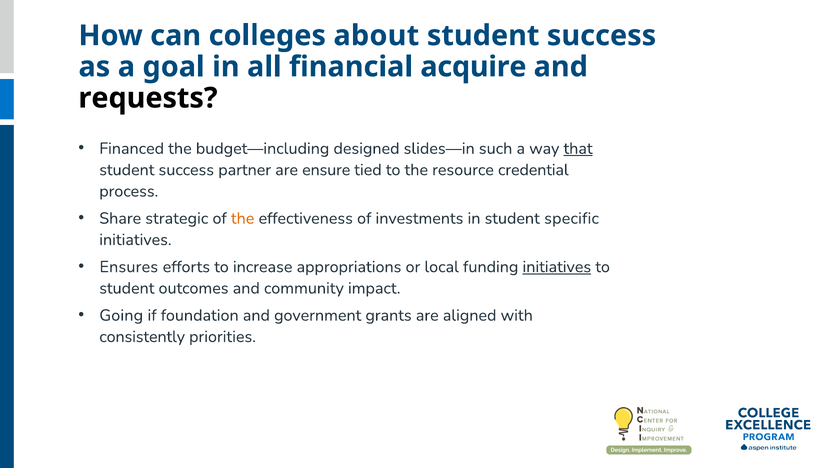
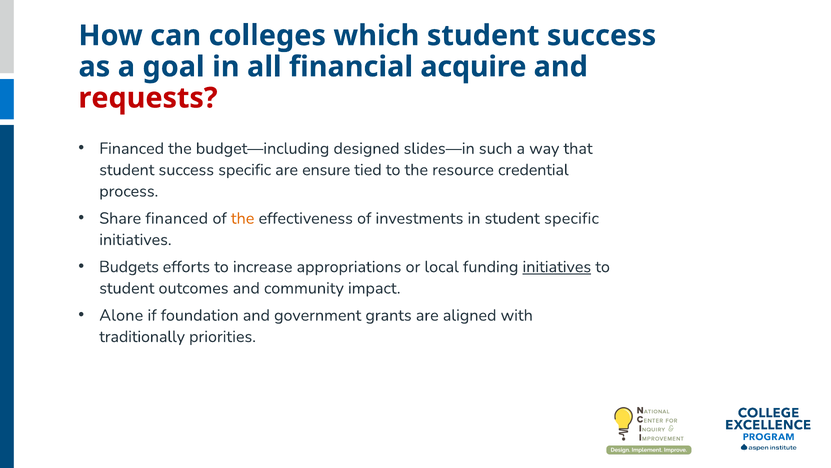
about: about -> which
requests colour: black -> red
that underline: present -> none
success partner: partner -> specific
Share strategic: strategic -> financed
Ensures: Ensures -> Budgets
Going: Going -> Alone
consistently: consistently -> traditionally
